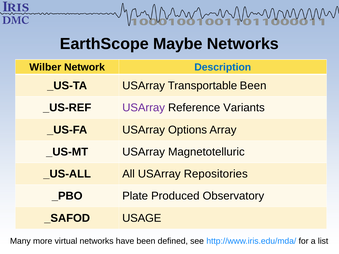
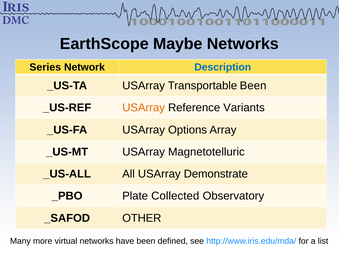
Wilber: Wilber -> Series
USArray at (144, 108) colour: purple -> orange
Repositories: Repositories -> Demonstrate
Produced: Produced -> Collected
USAGE: USAGE -> OTHER
